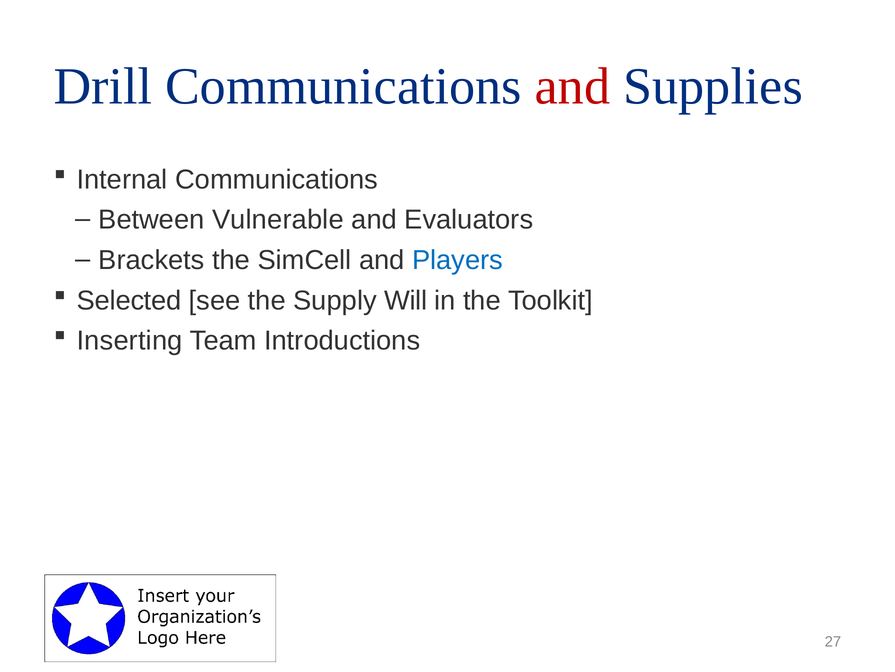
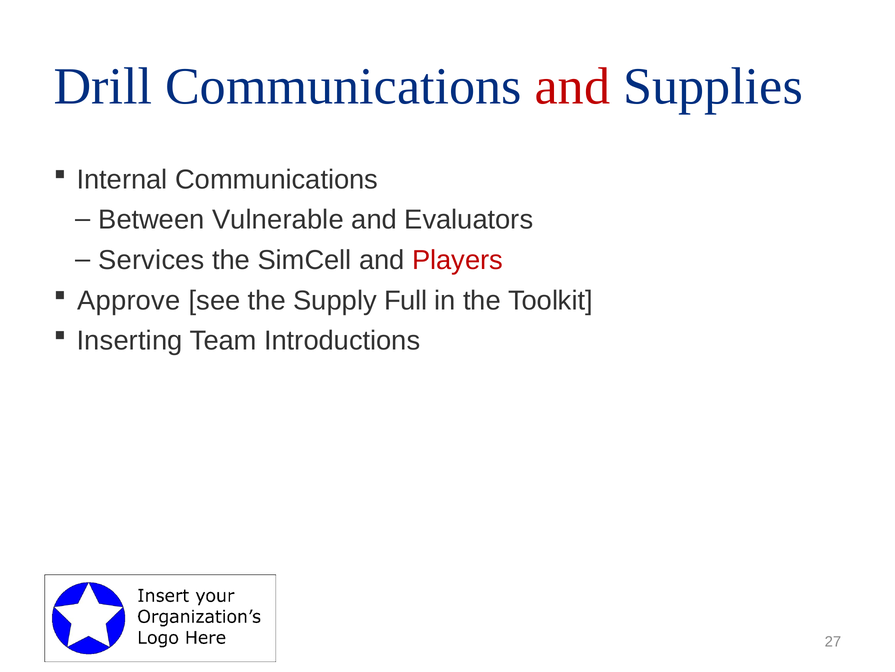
Brackets: Brackets -> Services
Players colour: blue -> red
Selected: Selected -> Approve
Will: Will -> Full
